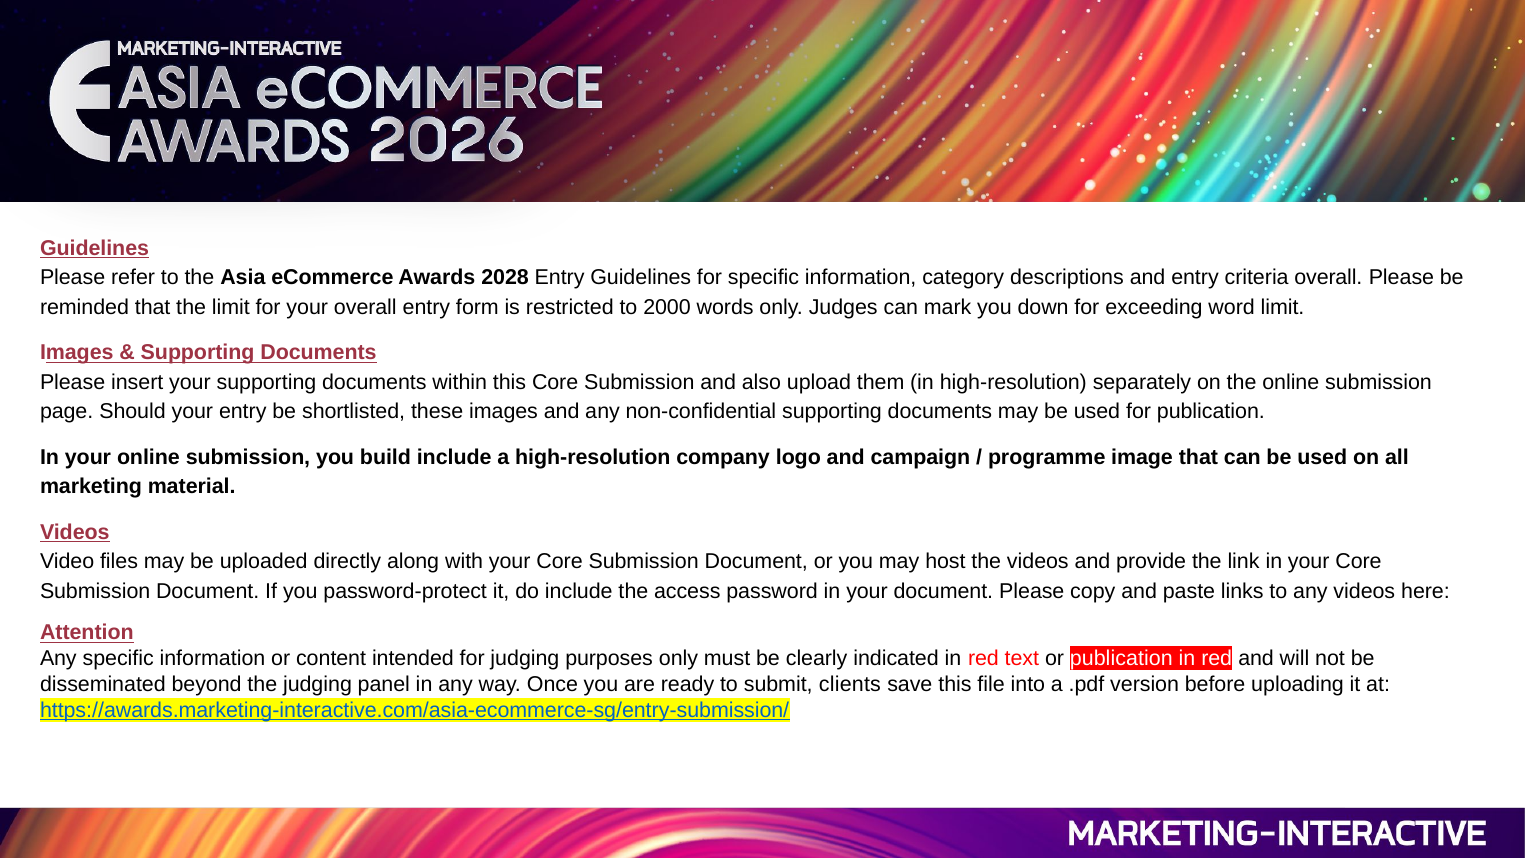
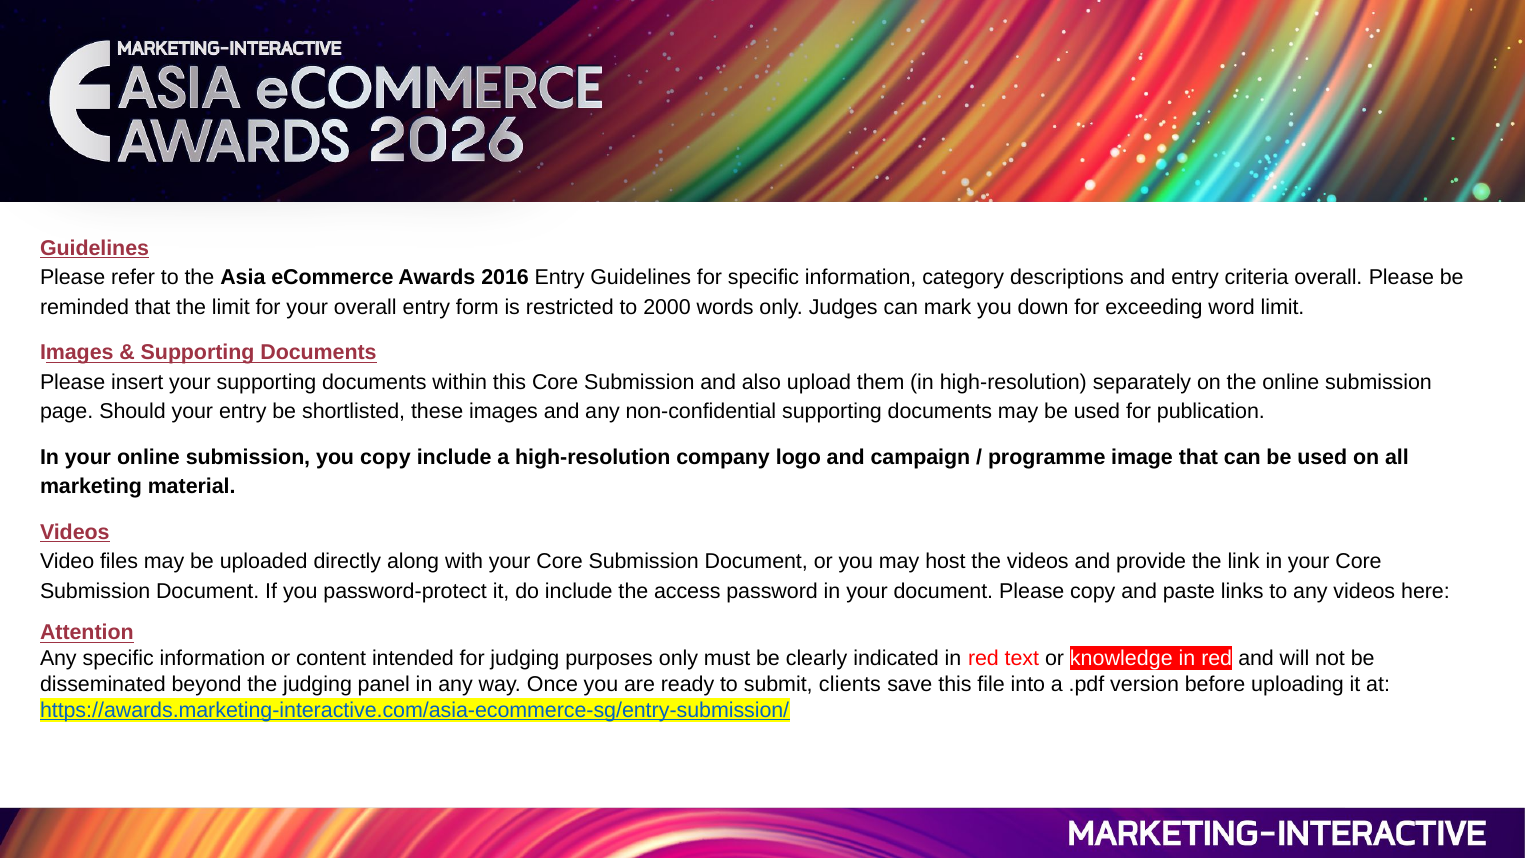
2028: 2028 -> 2016
you build: build -> copy
or publication: publication -> knowledge
